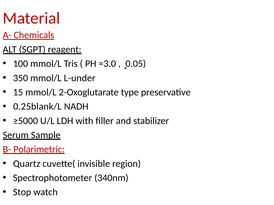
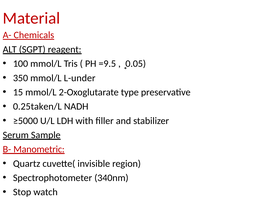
=3.0: =3.0 -> =9.5
0.25blank/L: 0.25blank/L -> 0.25taken/L
Polarimetric: Polarimetric -> Manometric
